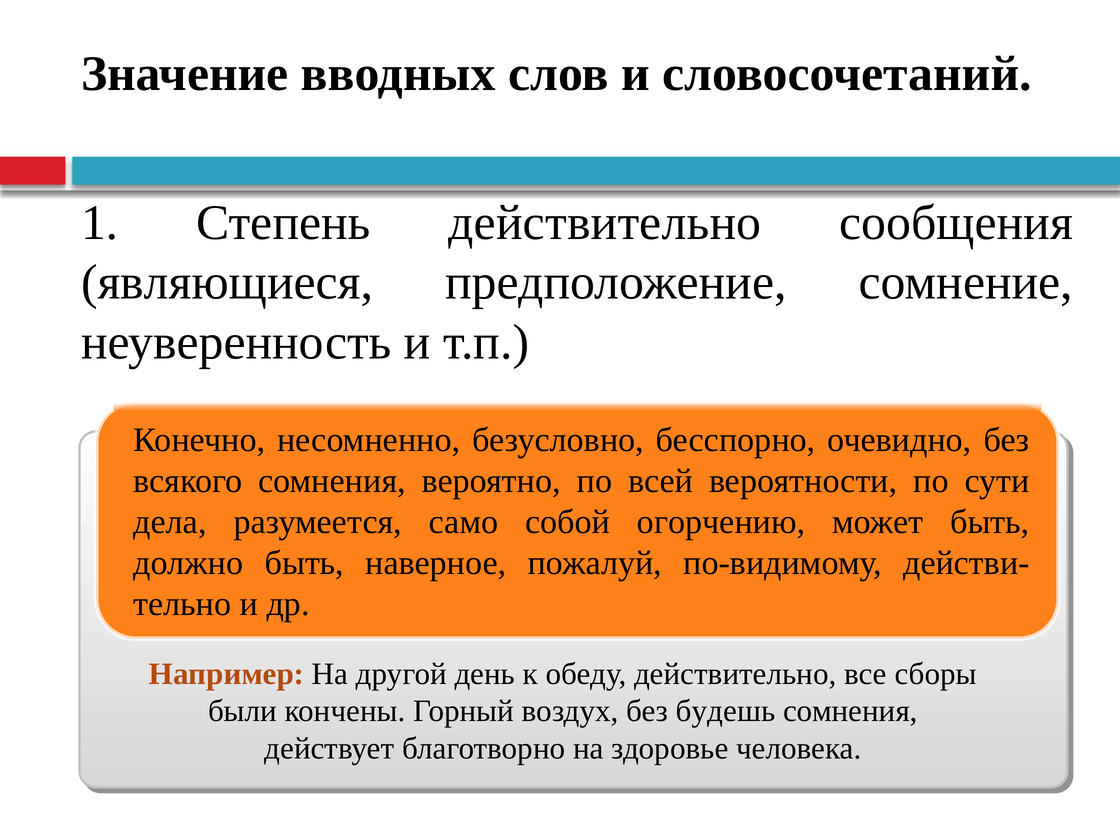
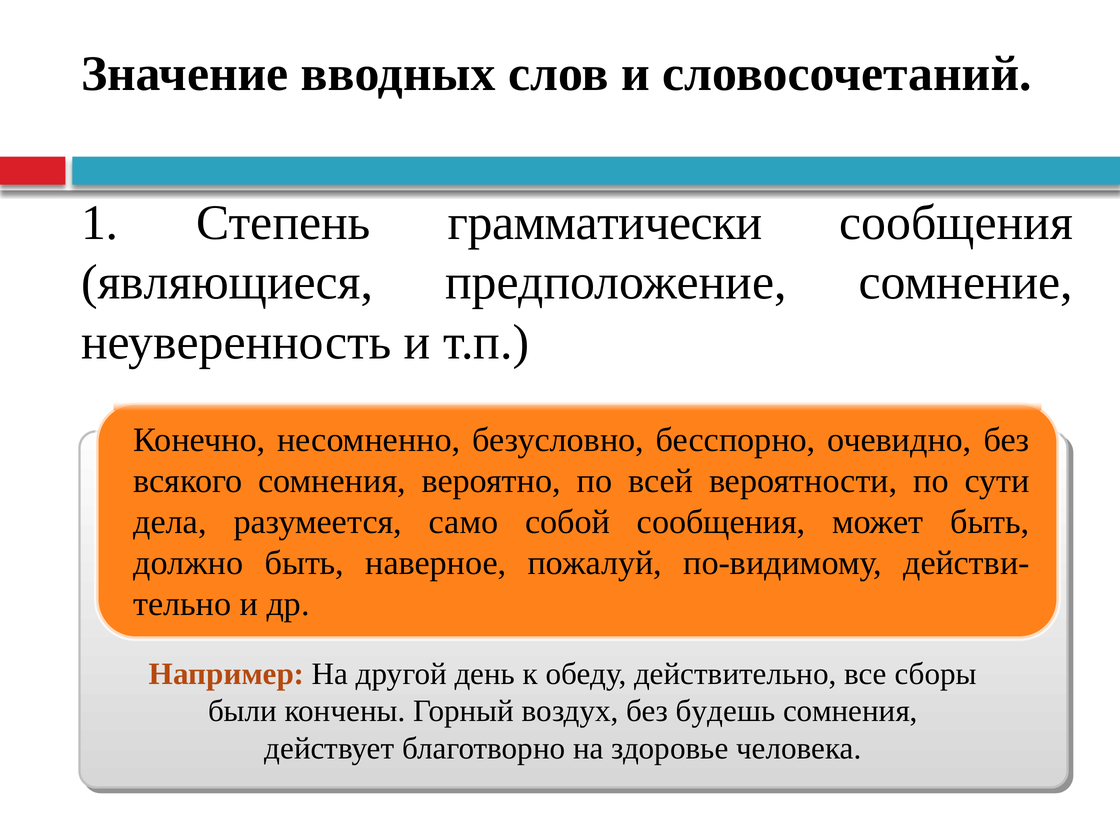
Степень действительно: действительно -> грамматически
собой огорчению: огорчению -> сообщения
